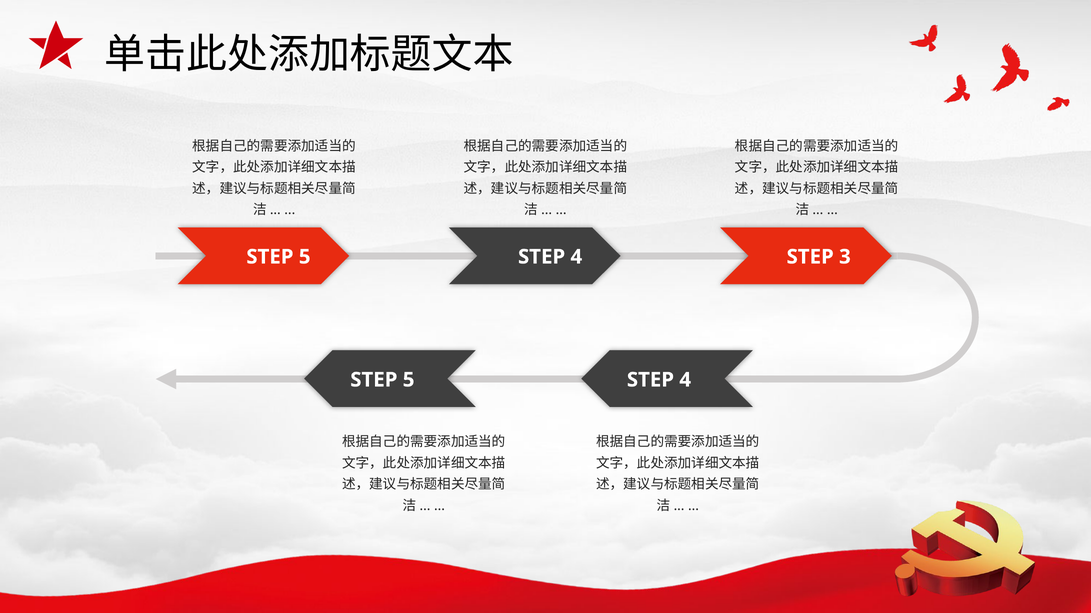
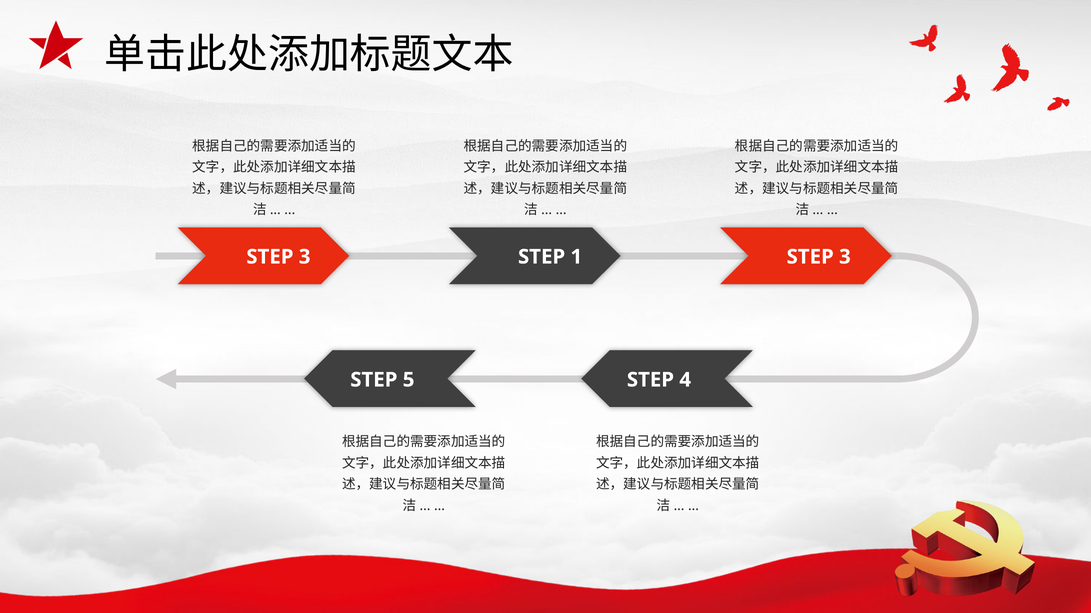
5 at (305, 257): 5 -> 3
4 at (576, 257): 4 -> 1
